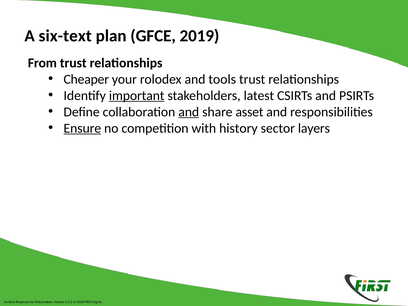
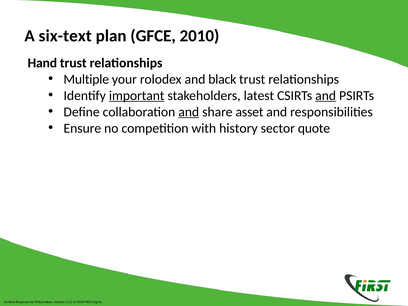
2019: 2019 -> 2010
From: From -> Hand
Cheaper: Cheaper -> Multiple
tools: tools -> black
and at (326, 96) underline: none -> present
Ensure underline: present -> none
layers: layers -> quote
